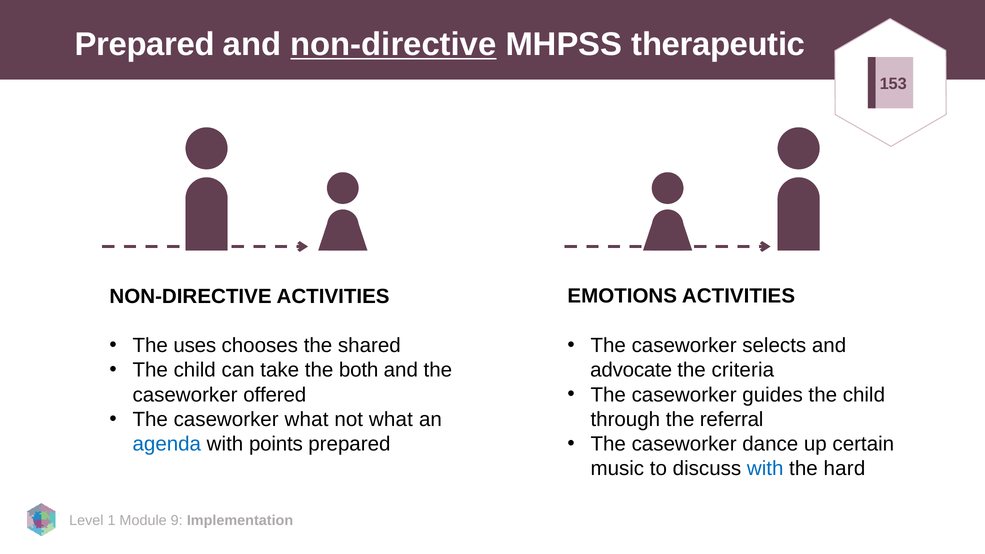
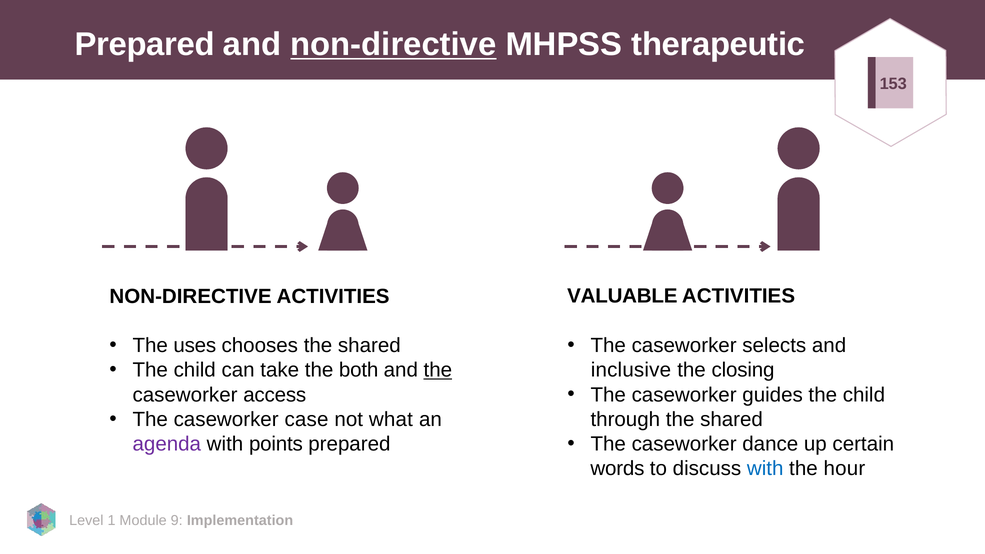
EMOTIONS: EMOTIONS -> VALUABLE
the at (438, 370) underline: none -> present
advocate: advocate -> inclusive
criteria: criteria -> closing
offered: offered -> access
caseworker what: what -> case
through the referral: referral -> shared
agenda colour: blue -> purple
music: music -> words
hard: hard -> hour
